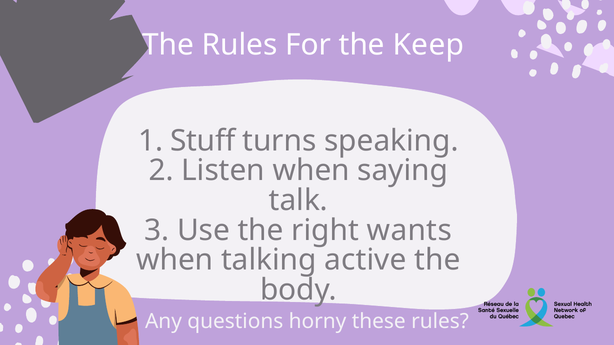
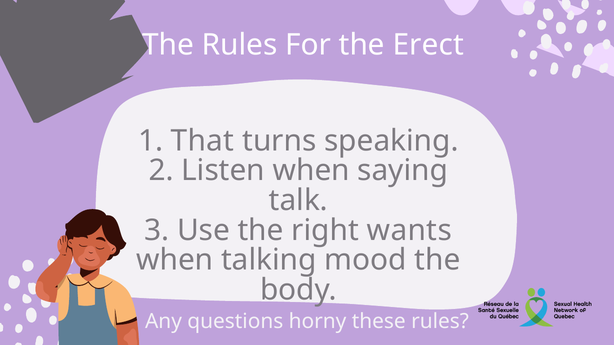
Keep: Keep -> Erect
Stuff: Stuff -> That
active: active -> mood
